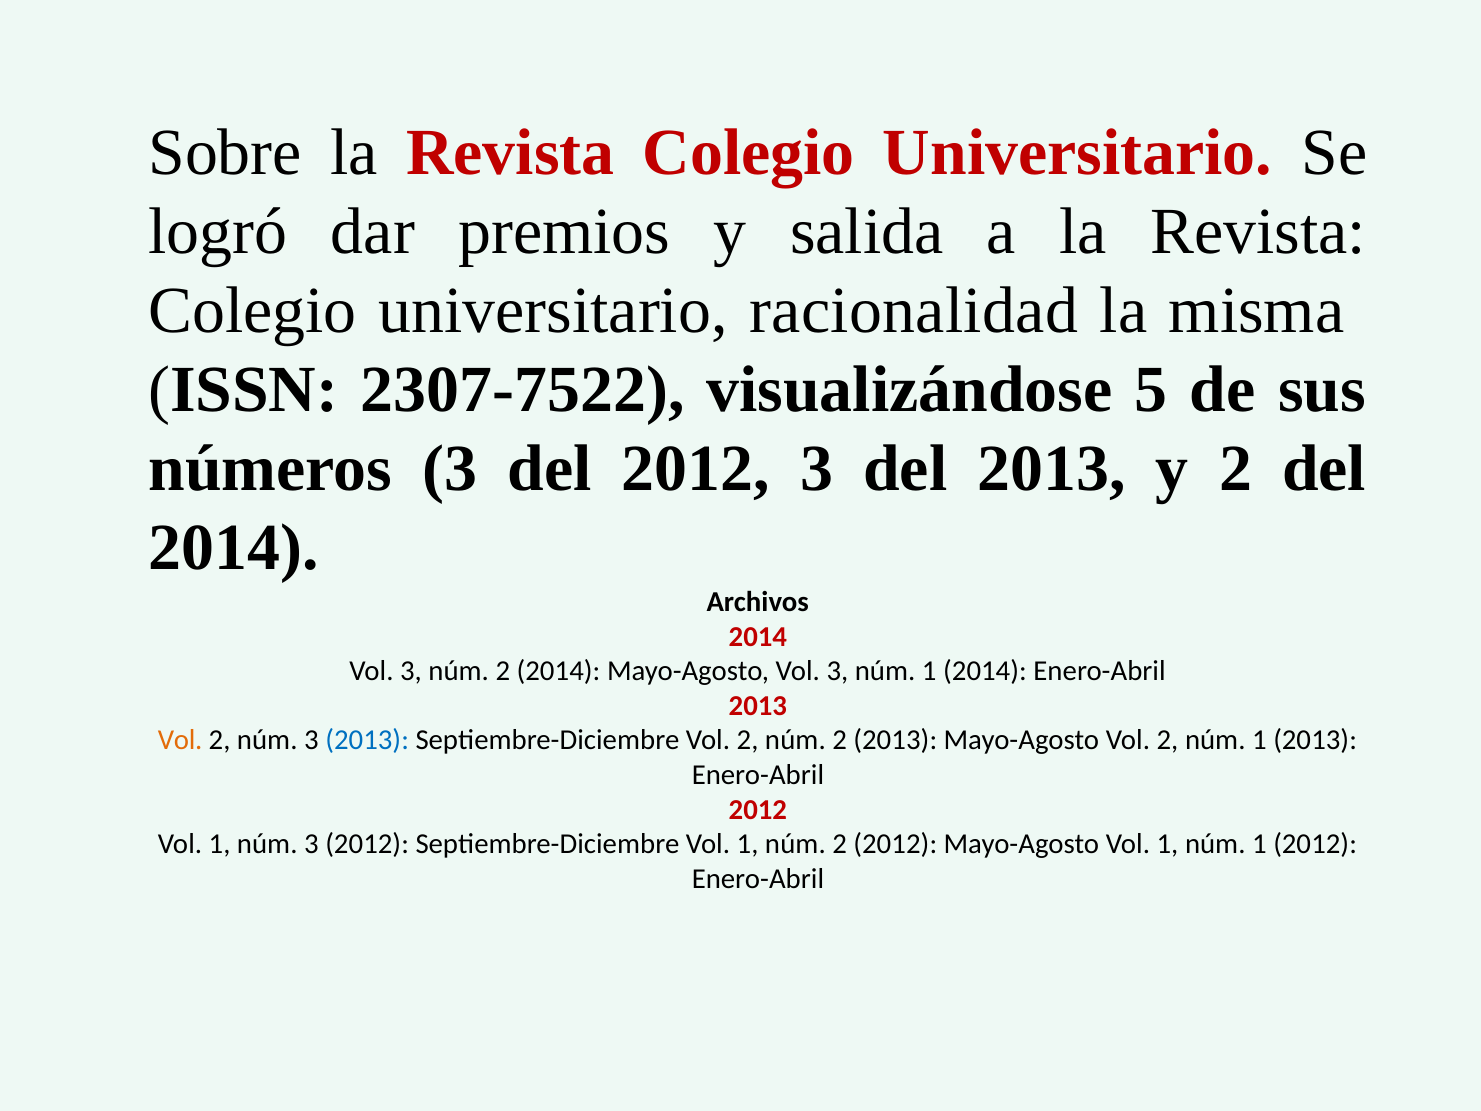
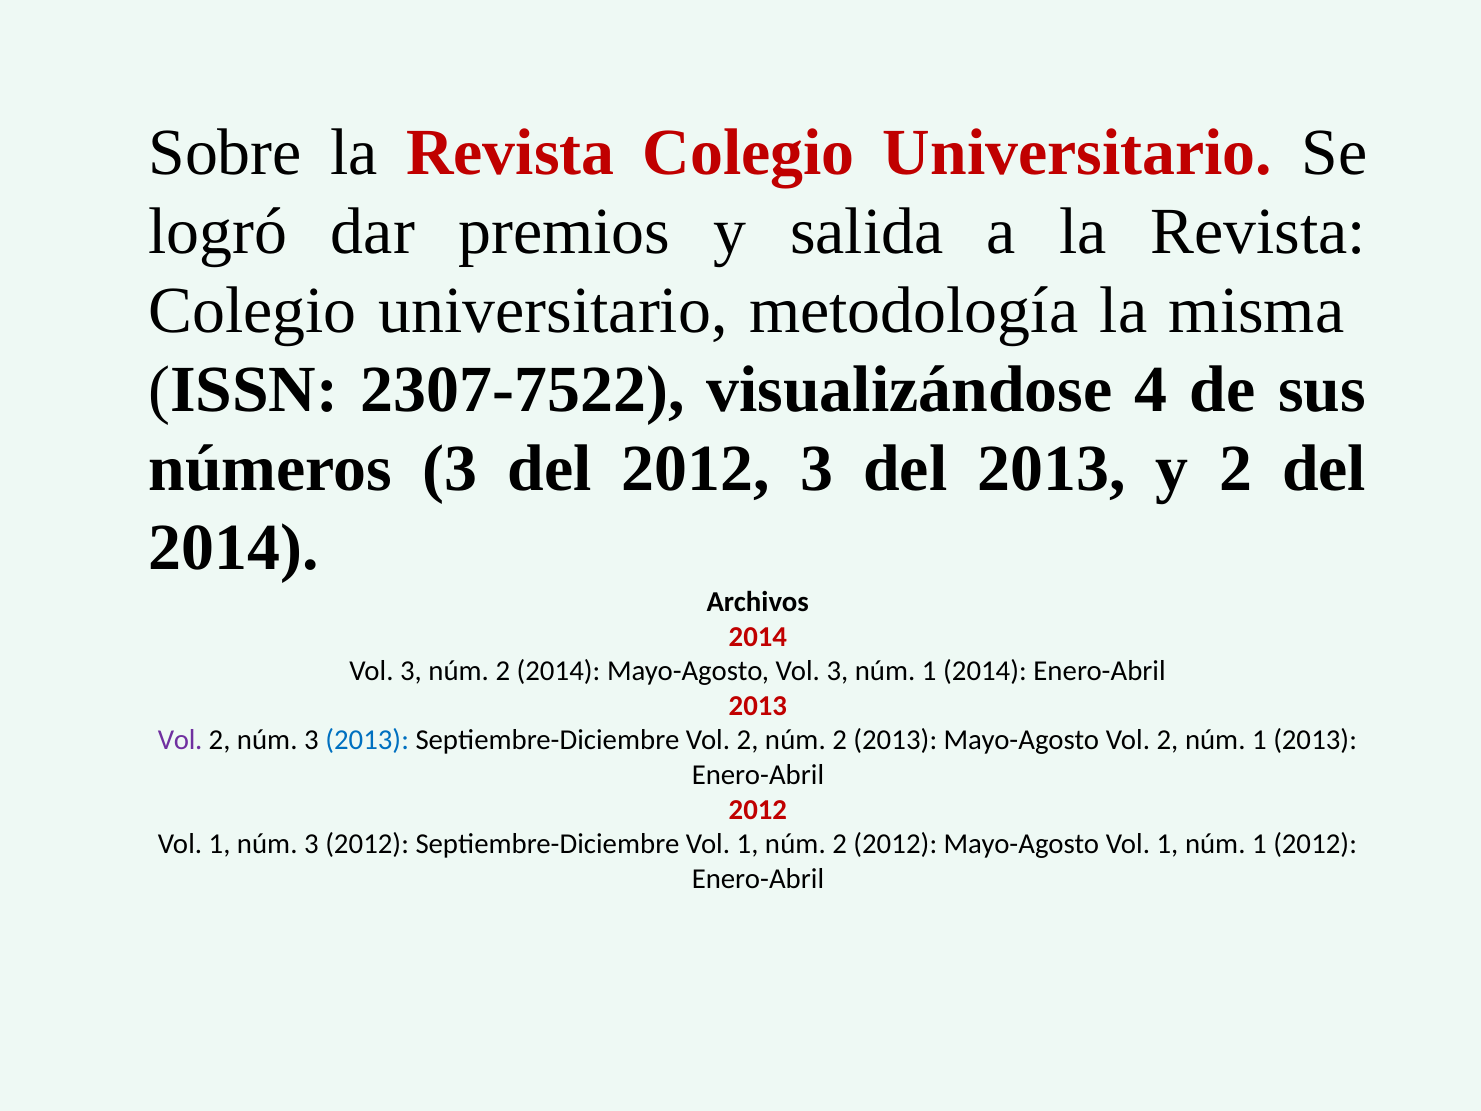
racionalidad: racionalidad -> metodología
5: 5 -> 4
Vol at (180, 740) colour: orange -> purple
